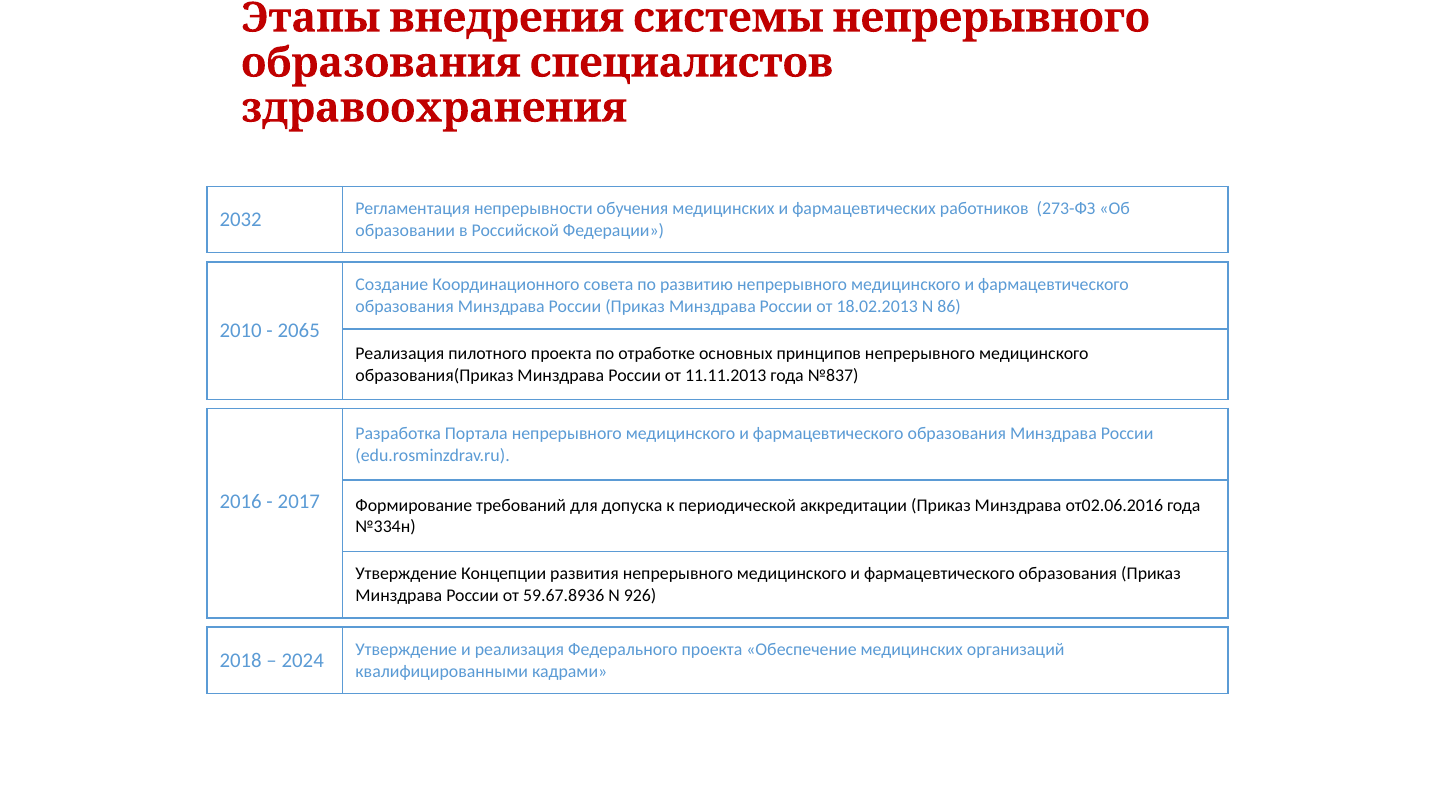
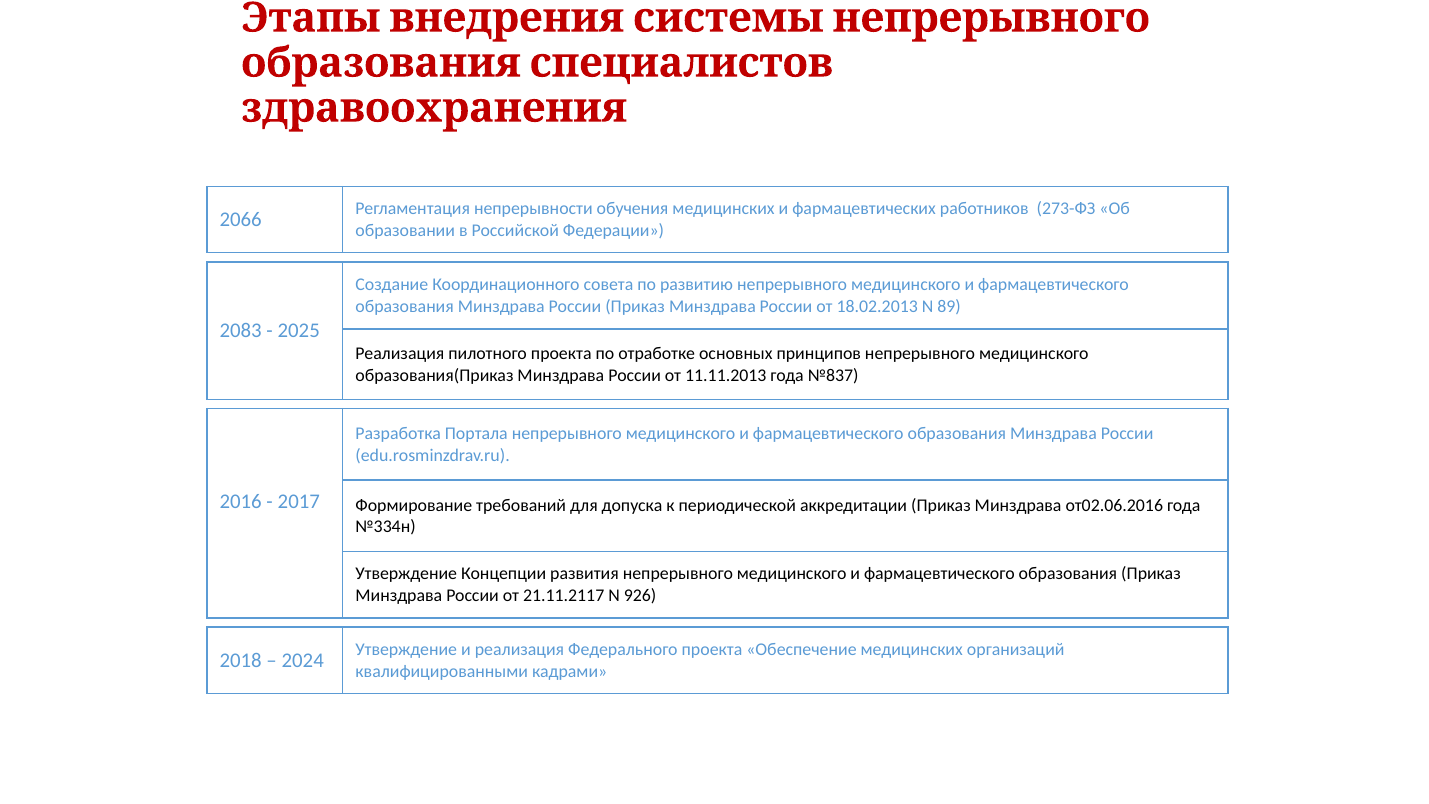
2032: 2032 -> 2066
86: 86 -> 89
2010: 2010 -> 2083
2065: 2065 -> 2025
59.67.8936: 59.67.8936 -> 21.11.2117
